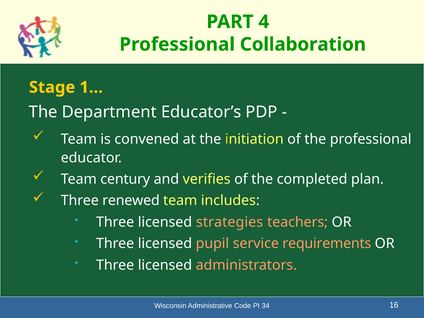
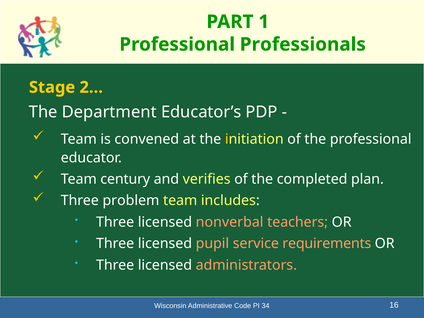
4: 4 -> 1
Collaboration: Collaboration -> Professionals
1…: 1… -> 2…
renewed: renewed -> problem
strategies: strategies -> nonverbal
